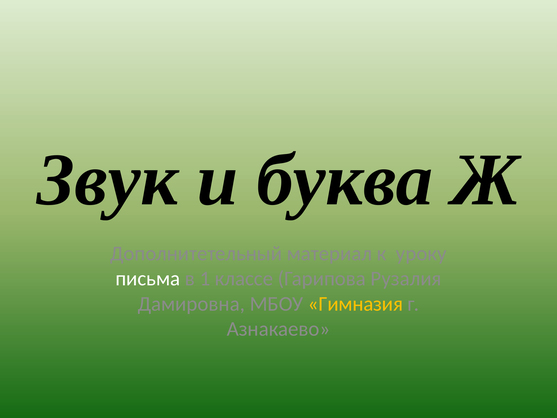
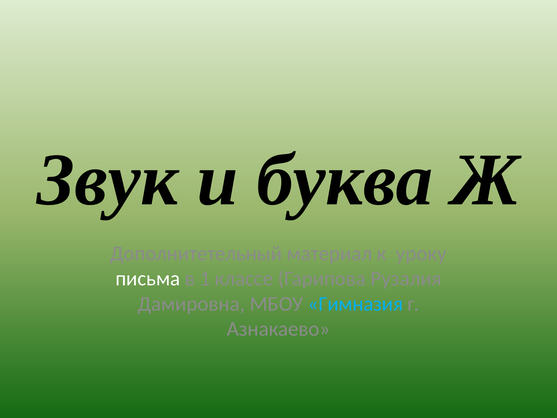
Гимназия colour: yellow -> light blue
